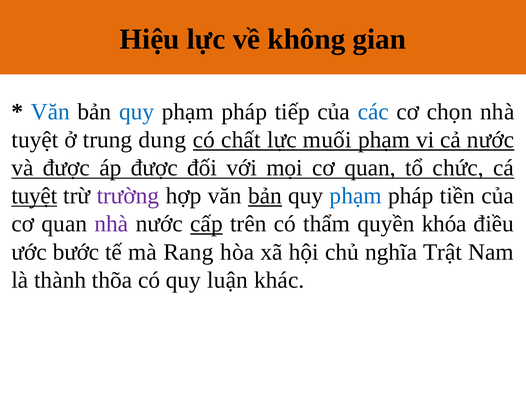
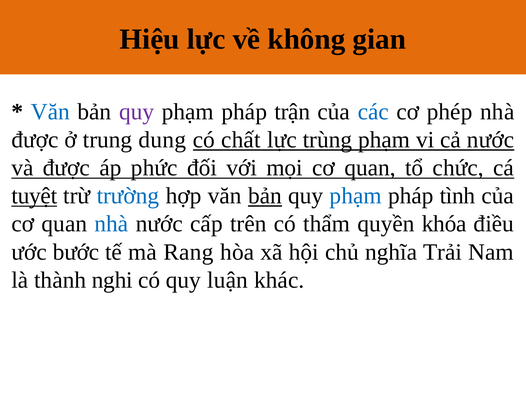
quy at (137, 112) colour: blue -> purple
tiếp: tiếp -> trận
chọn: chọn -> phép
tuyệt at (35, 140): tuyệt -> được
muối: muối -> trùng
áp được: được -> phức
trường colour: purple -> blue
tiền: tiền -> tình
nhà at (111, 224) colour: purple -> blue
cấp underline: present -> none
Trật: Trật -> Trải
thõa: thõa -> nghi
